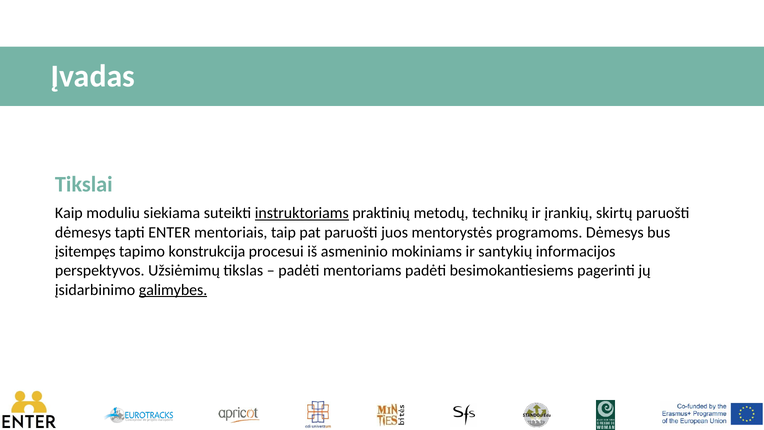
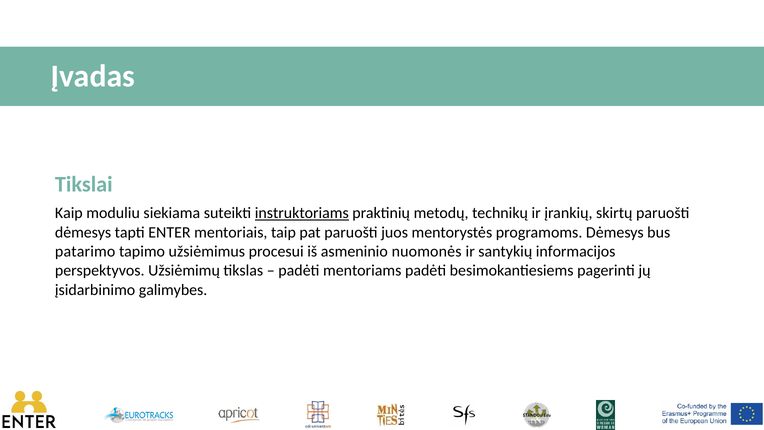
įsitempęs: įsitempęs -> patarimo
konstrukcija: konstrukcija -> užsiėmimus
mokiniams: mokiniams -> nuomonės
galimybes underline: present -> none
